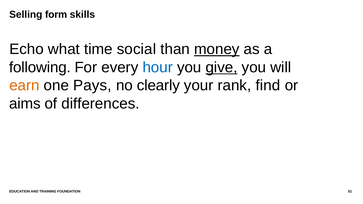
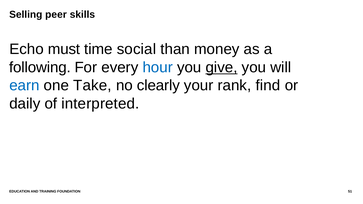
form: form -> peer
what: what -> must
money underline: present -> none
earn colour: orange -> blue
Pays: Pays -> Take
aims: aims -> daily
differences: differences -> interpreted
